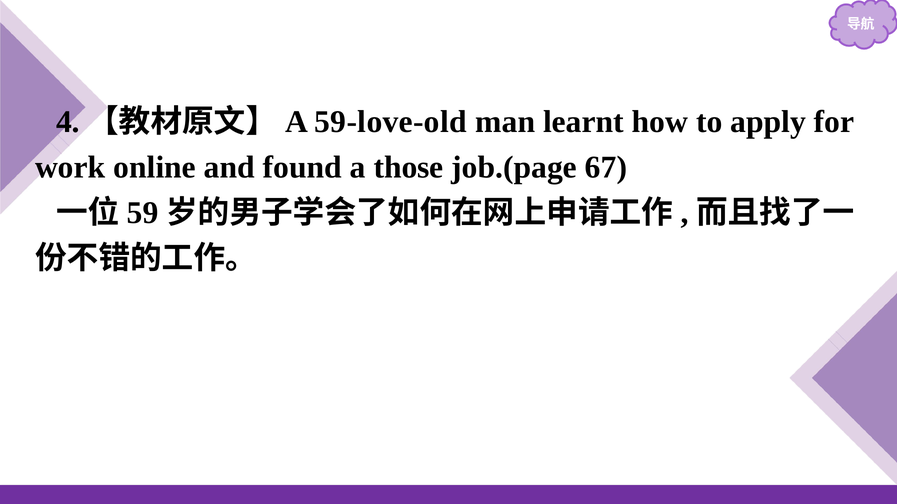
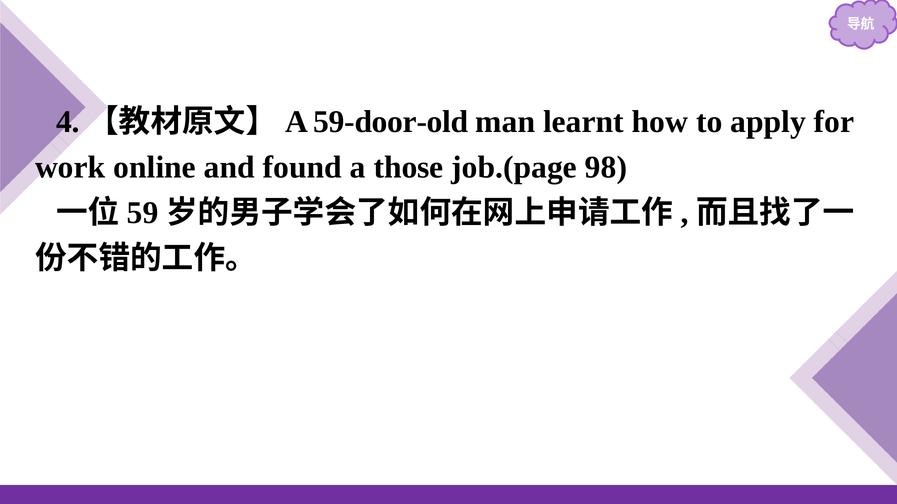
59-love-old: 59-love-old -> 59-door-old
67: 67 -> 98
